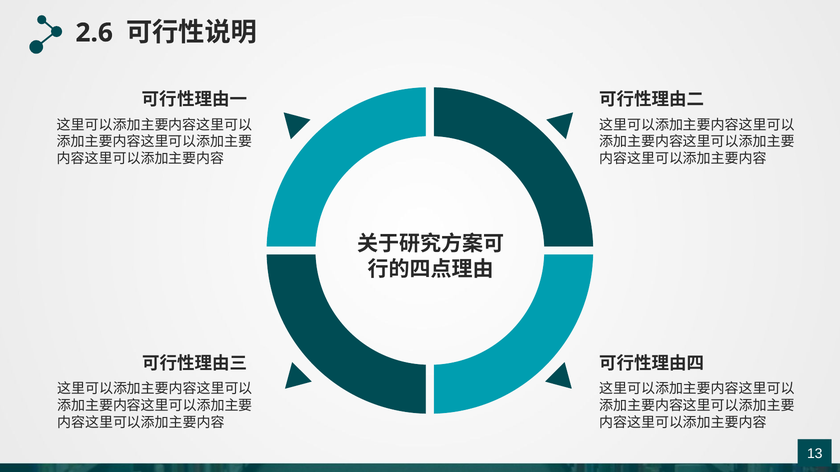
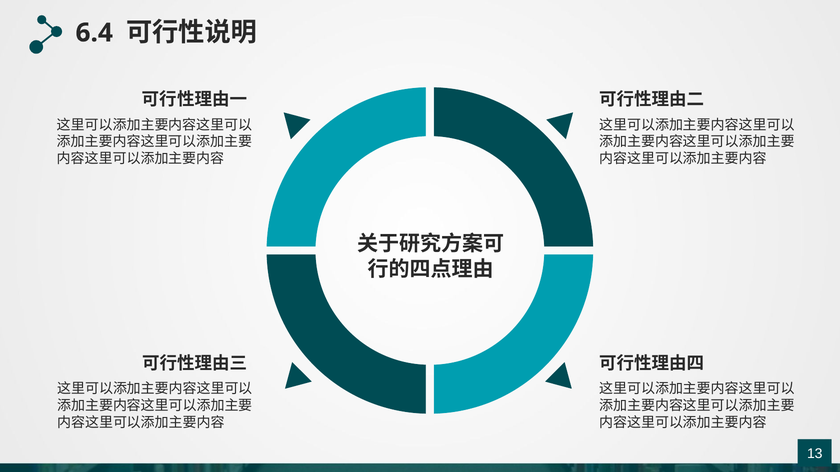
2.6: 2.6 -> 6.4
